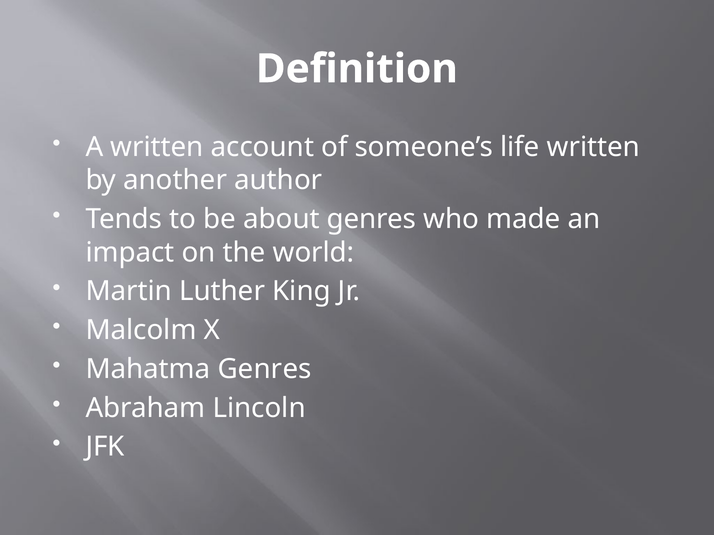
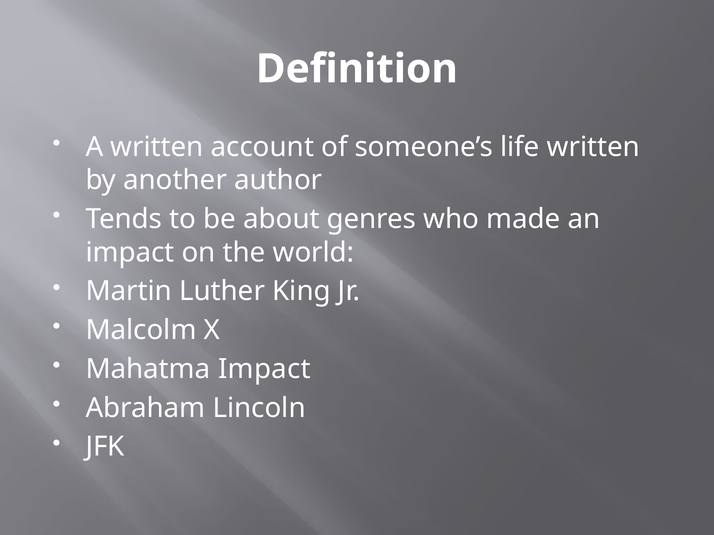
Mahatma Genres: Genres -> Impact
